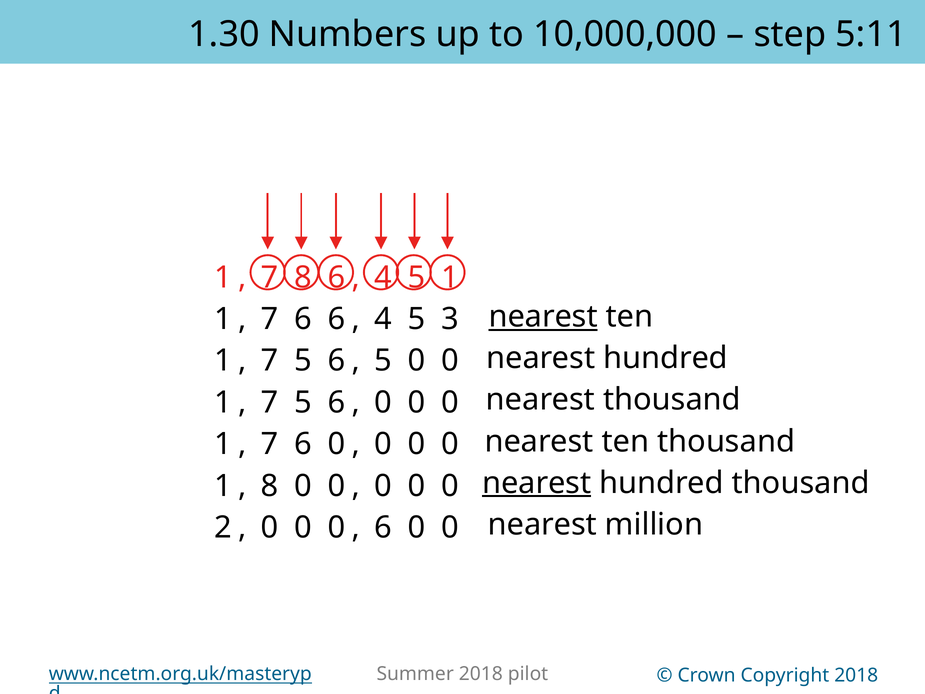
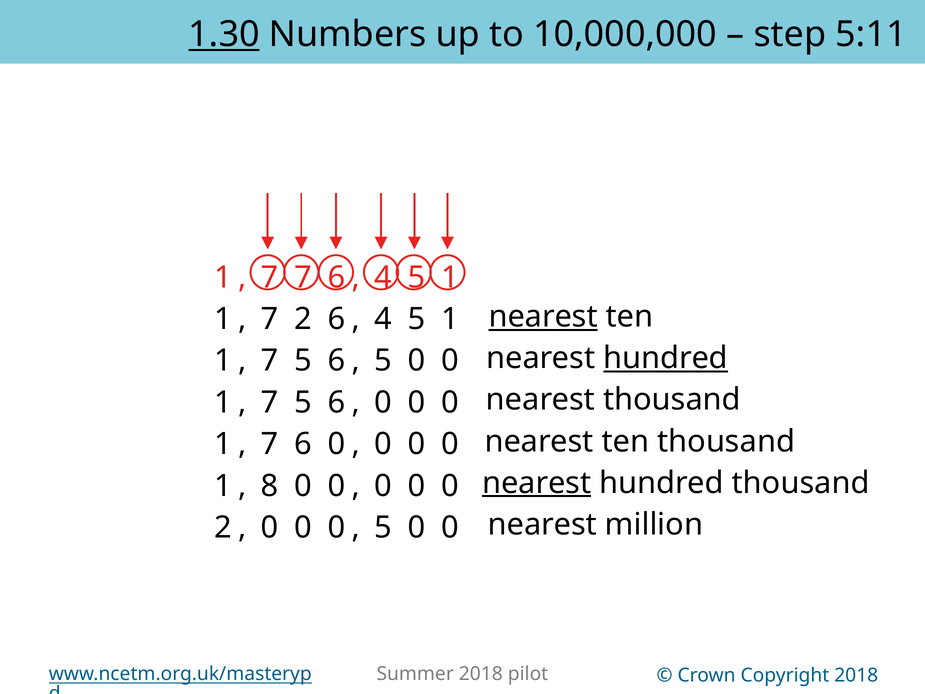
1.30 underline: none -> present
7 8: 8 -> 7
6 at (303, 319): 6 -> 2
3 at (450, 319): 3 -> 1
hundred at (666, 358) underline: none -> present
0 6: 6 -> 5
